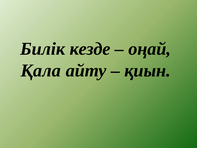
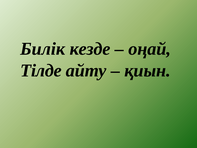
Қала: Қала -> Тілде
